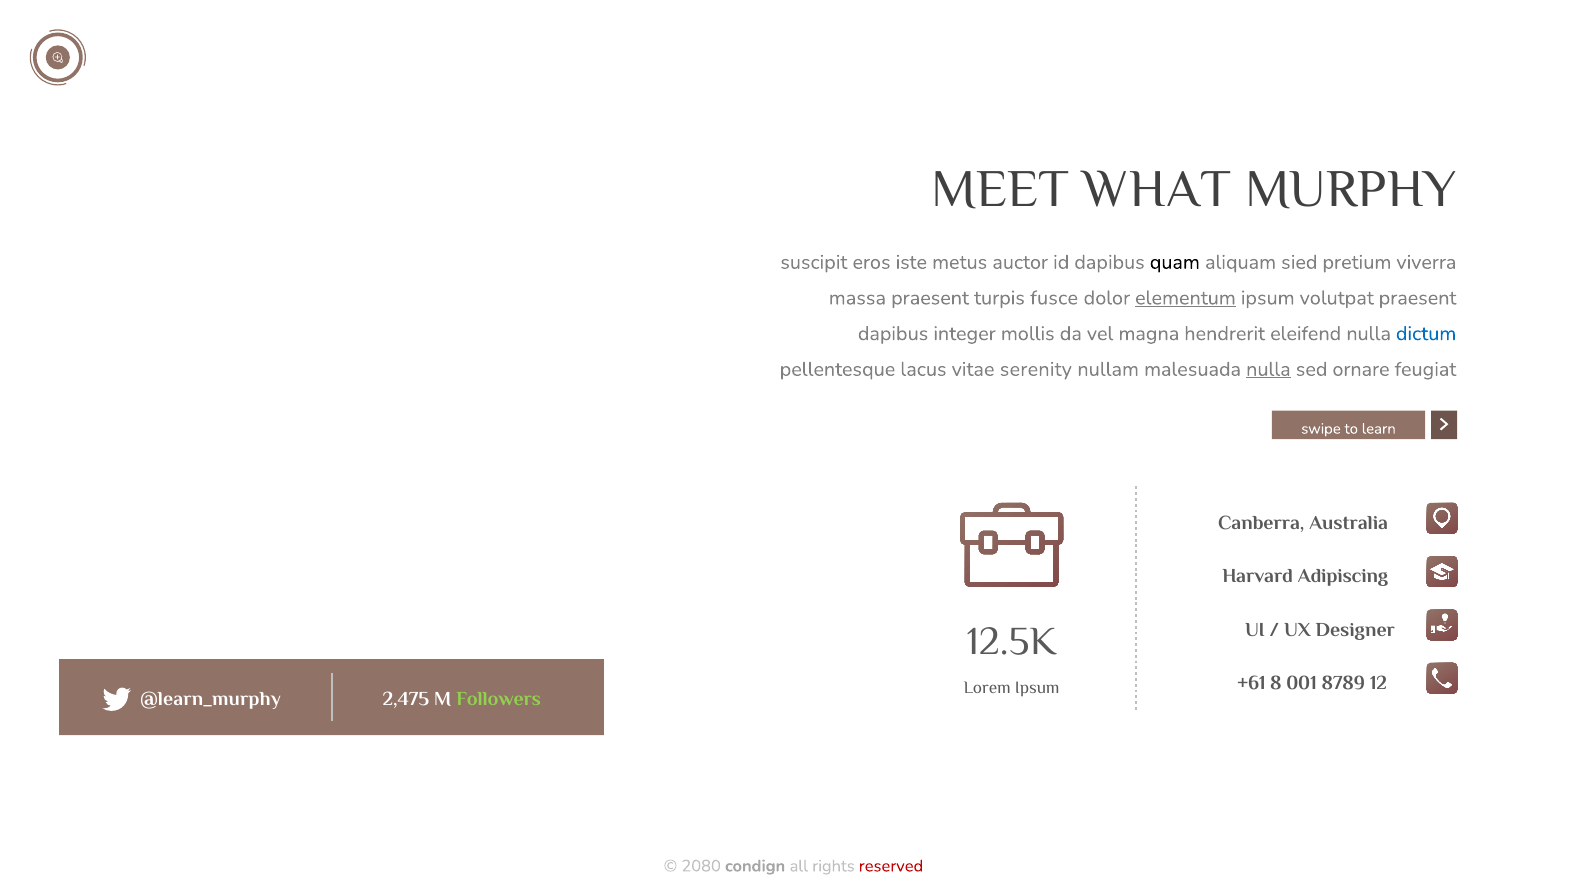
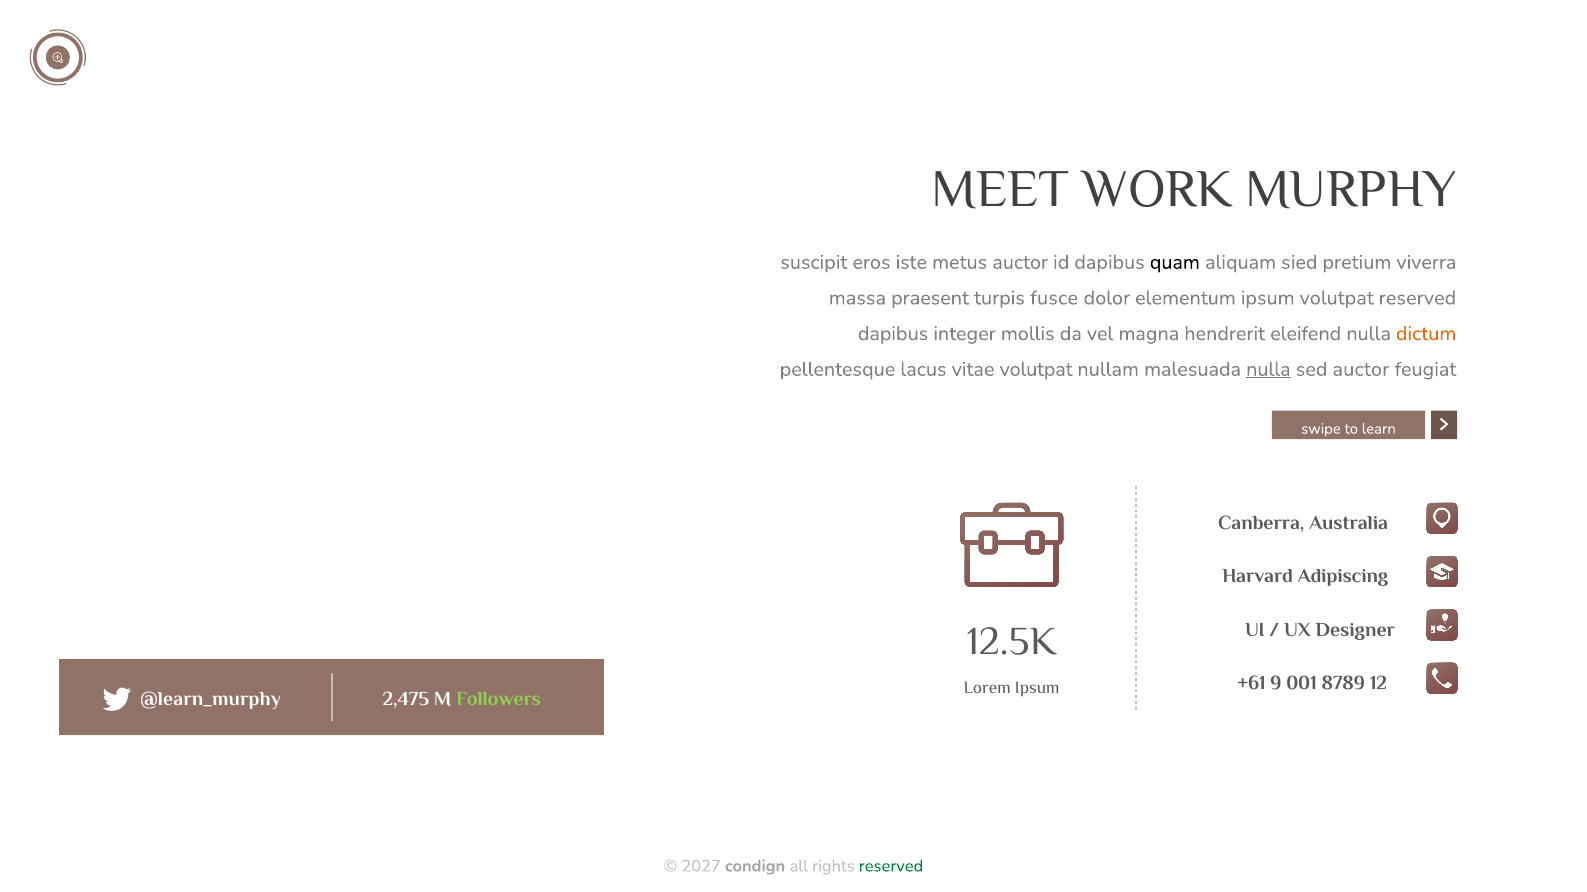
WHAT: WHAT -> WORK
elementum underline: present -> none
volutpat praesent: praesent -> reserved
dictum colour: blue -> orange
vitae serenity: serenity -> volutpat
sed ornare: ornare -> auctor
8: 8 -> 9
2080: 2080 -> 2027
reserved at (891, 867) colour: red -> green
